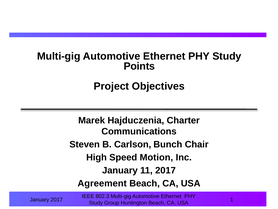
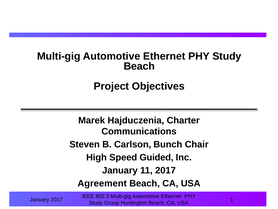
Points at (139, 66): Points -> Beach
Motion: Motion -> Guided
